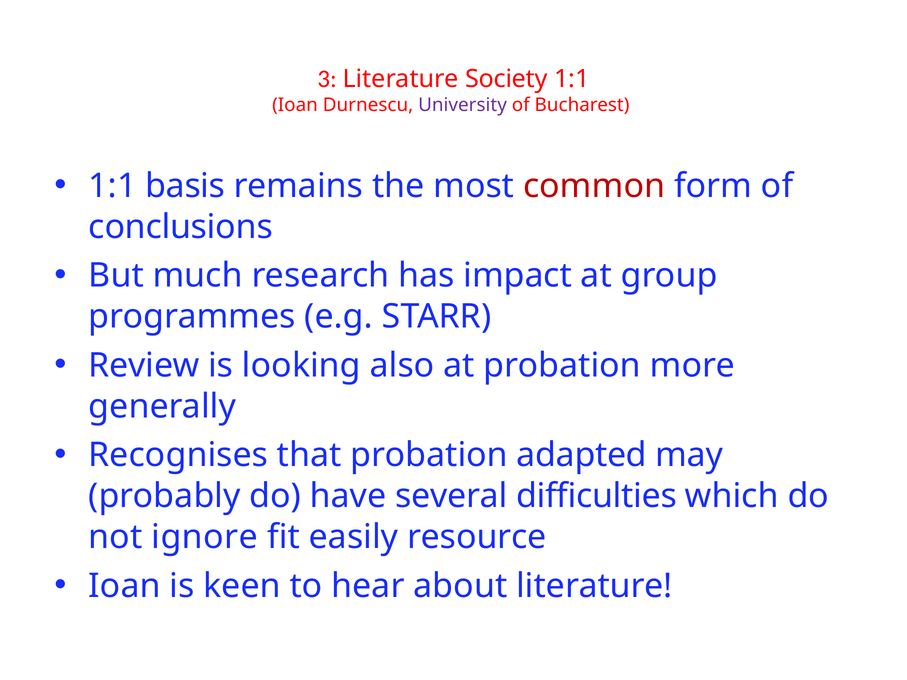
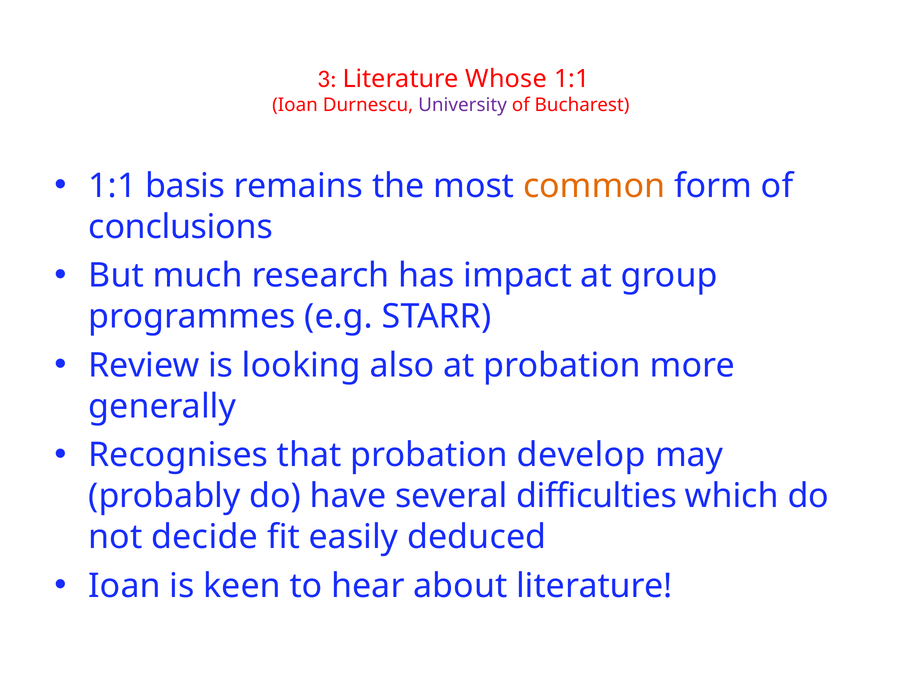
Society: Society -> Whose
common colour: red -> orange
adapted: adapted -> develop
ignore: ignore -> decide
resource: resource -> deduced
